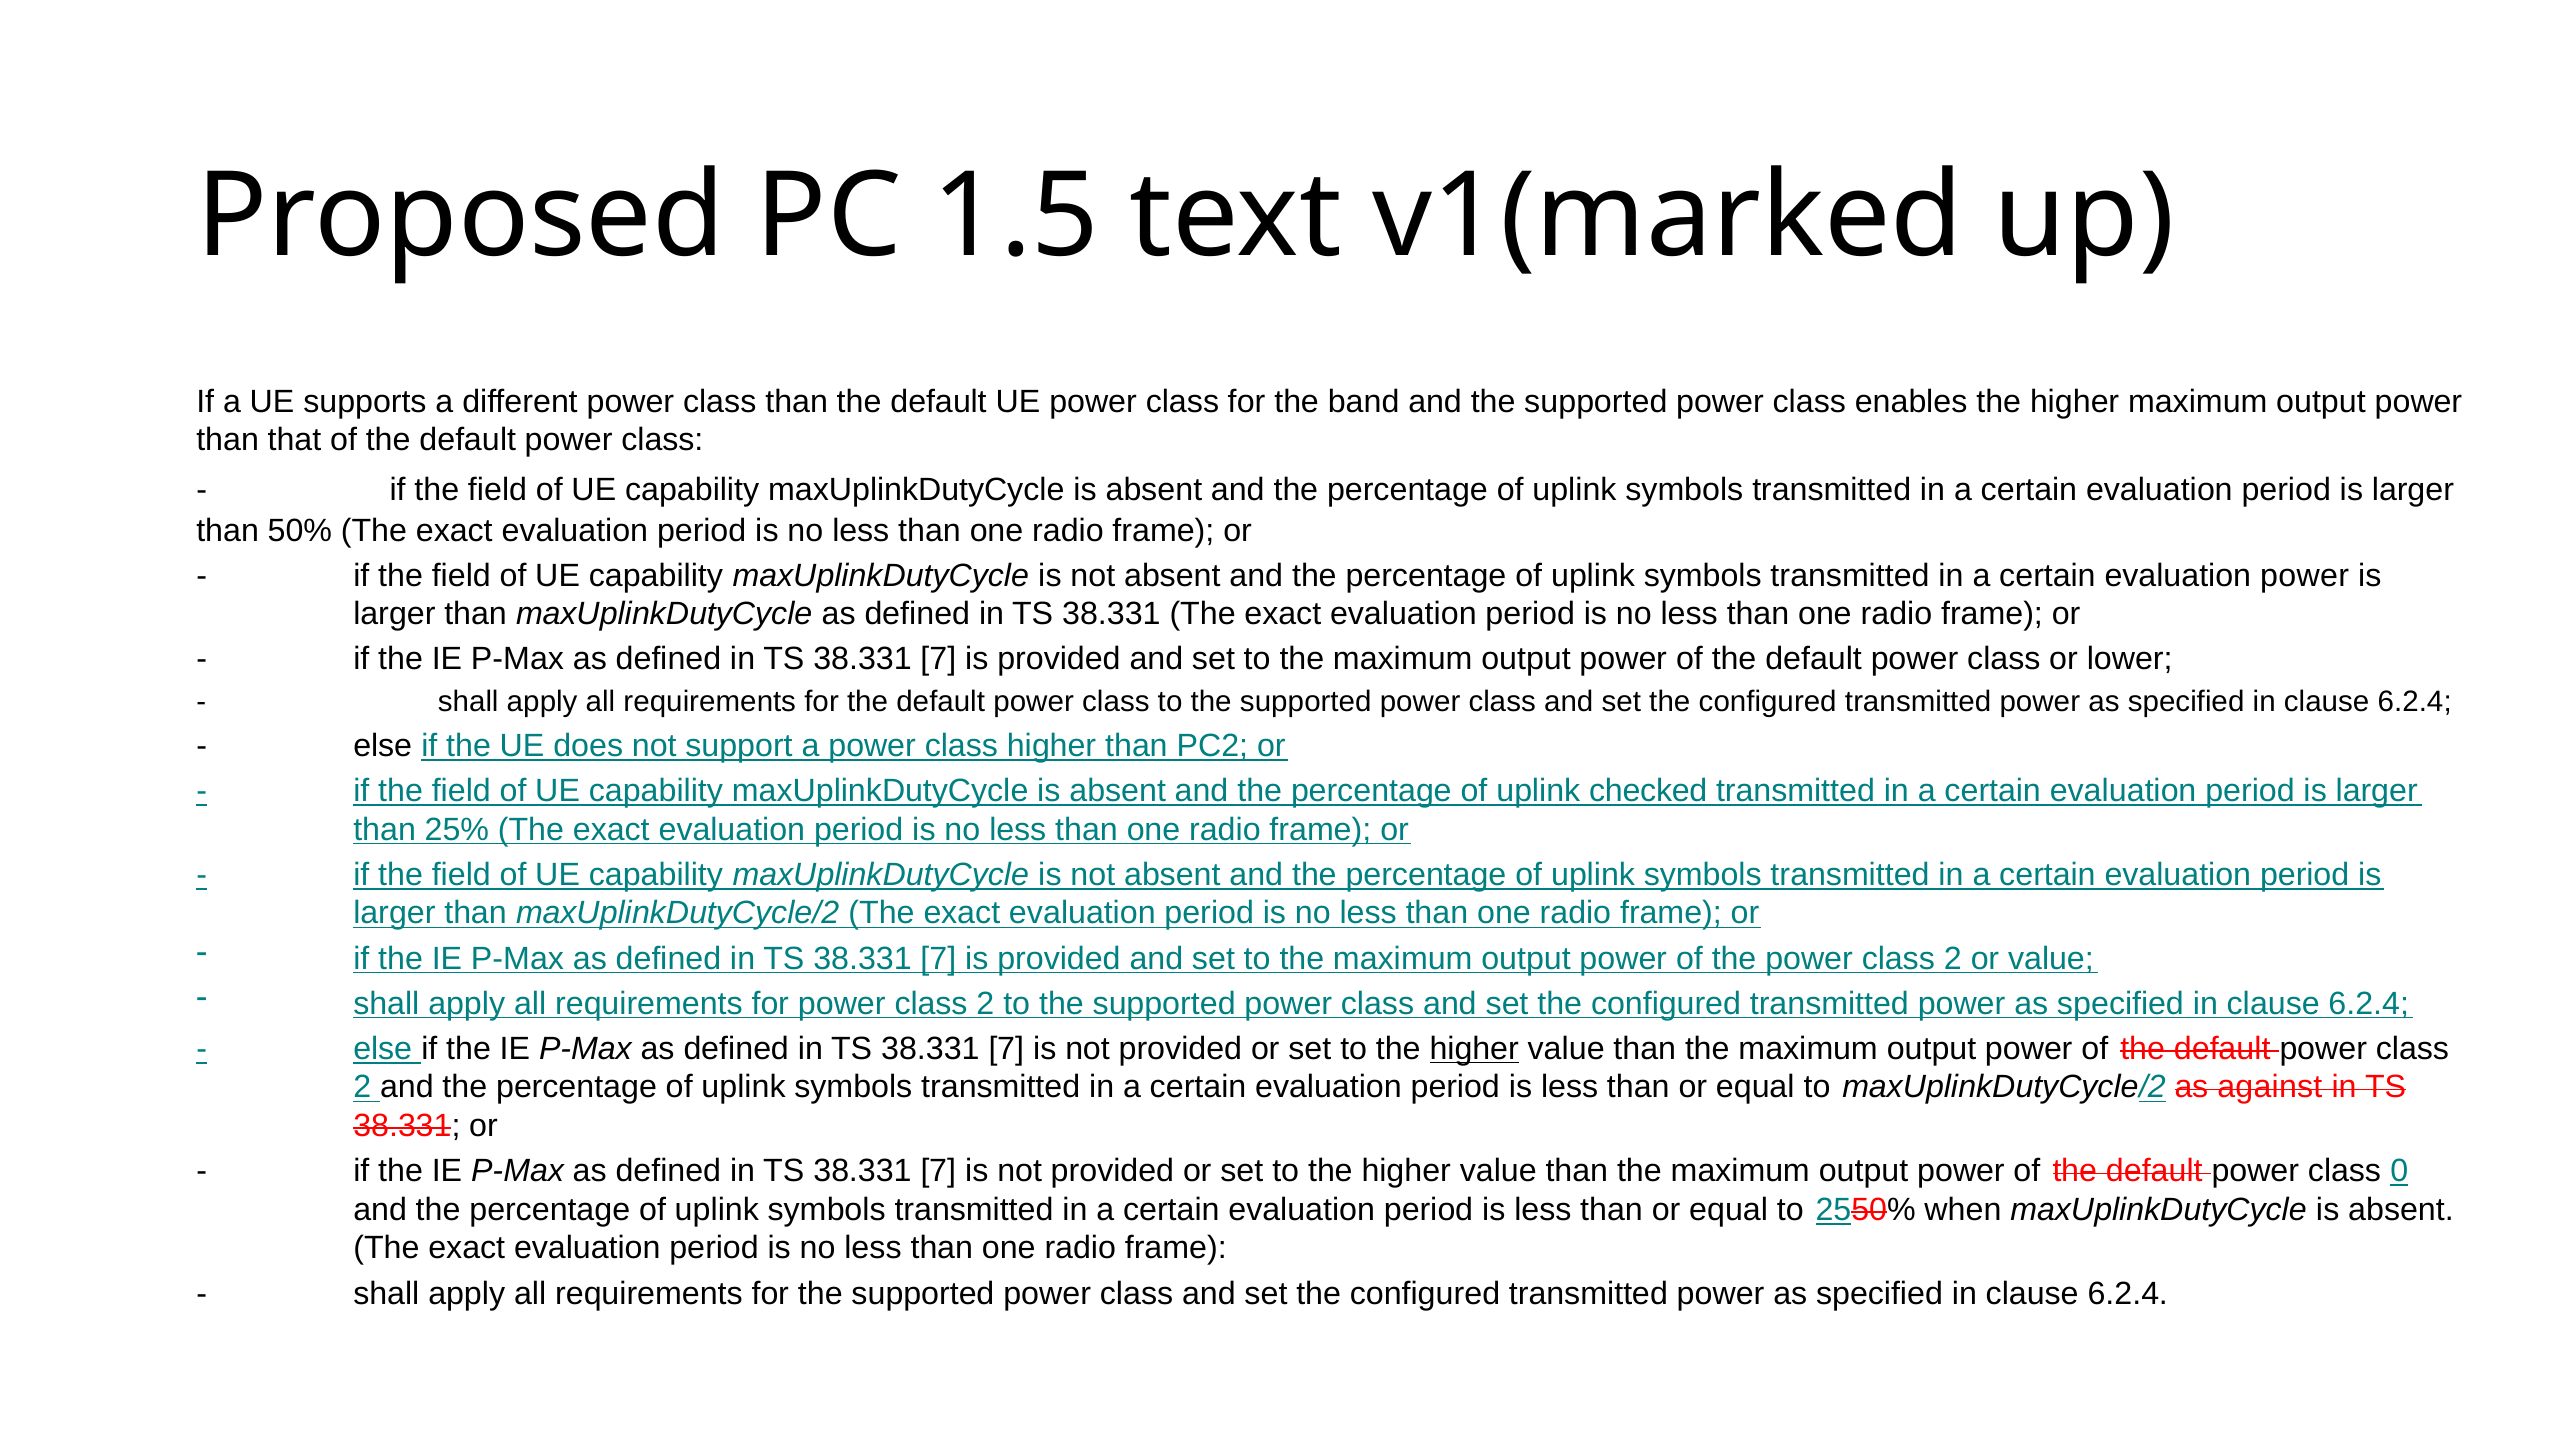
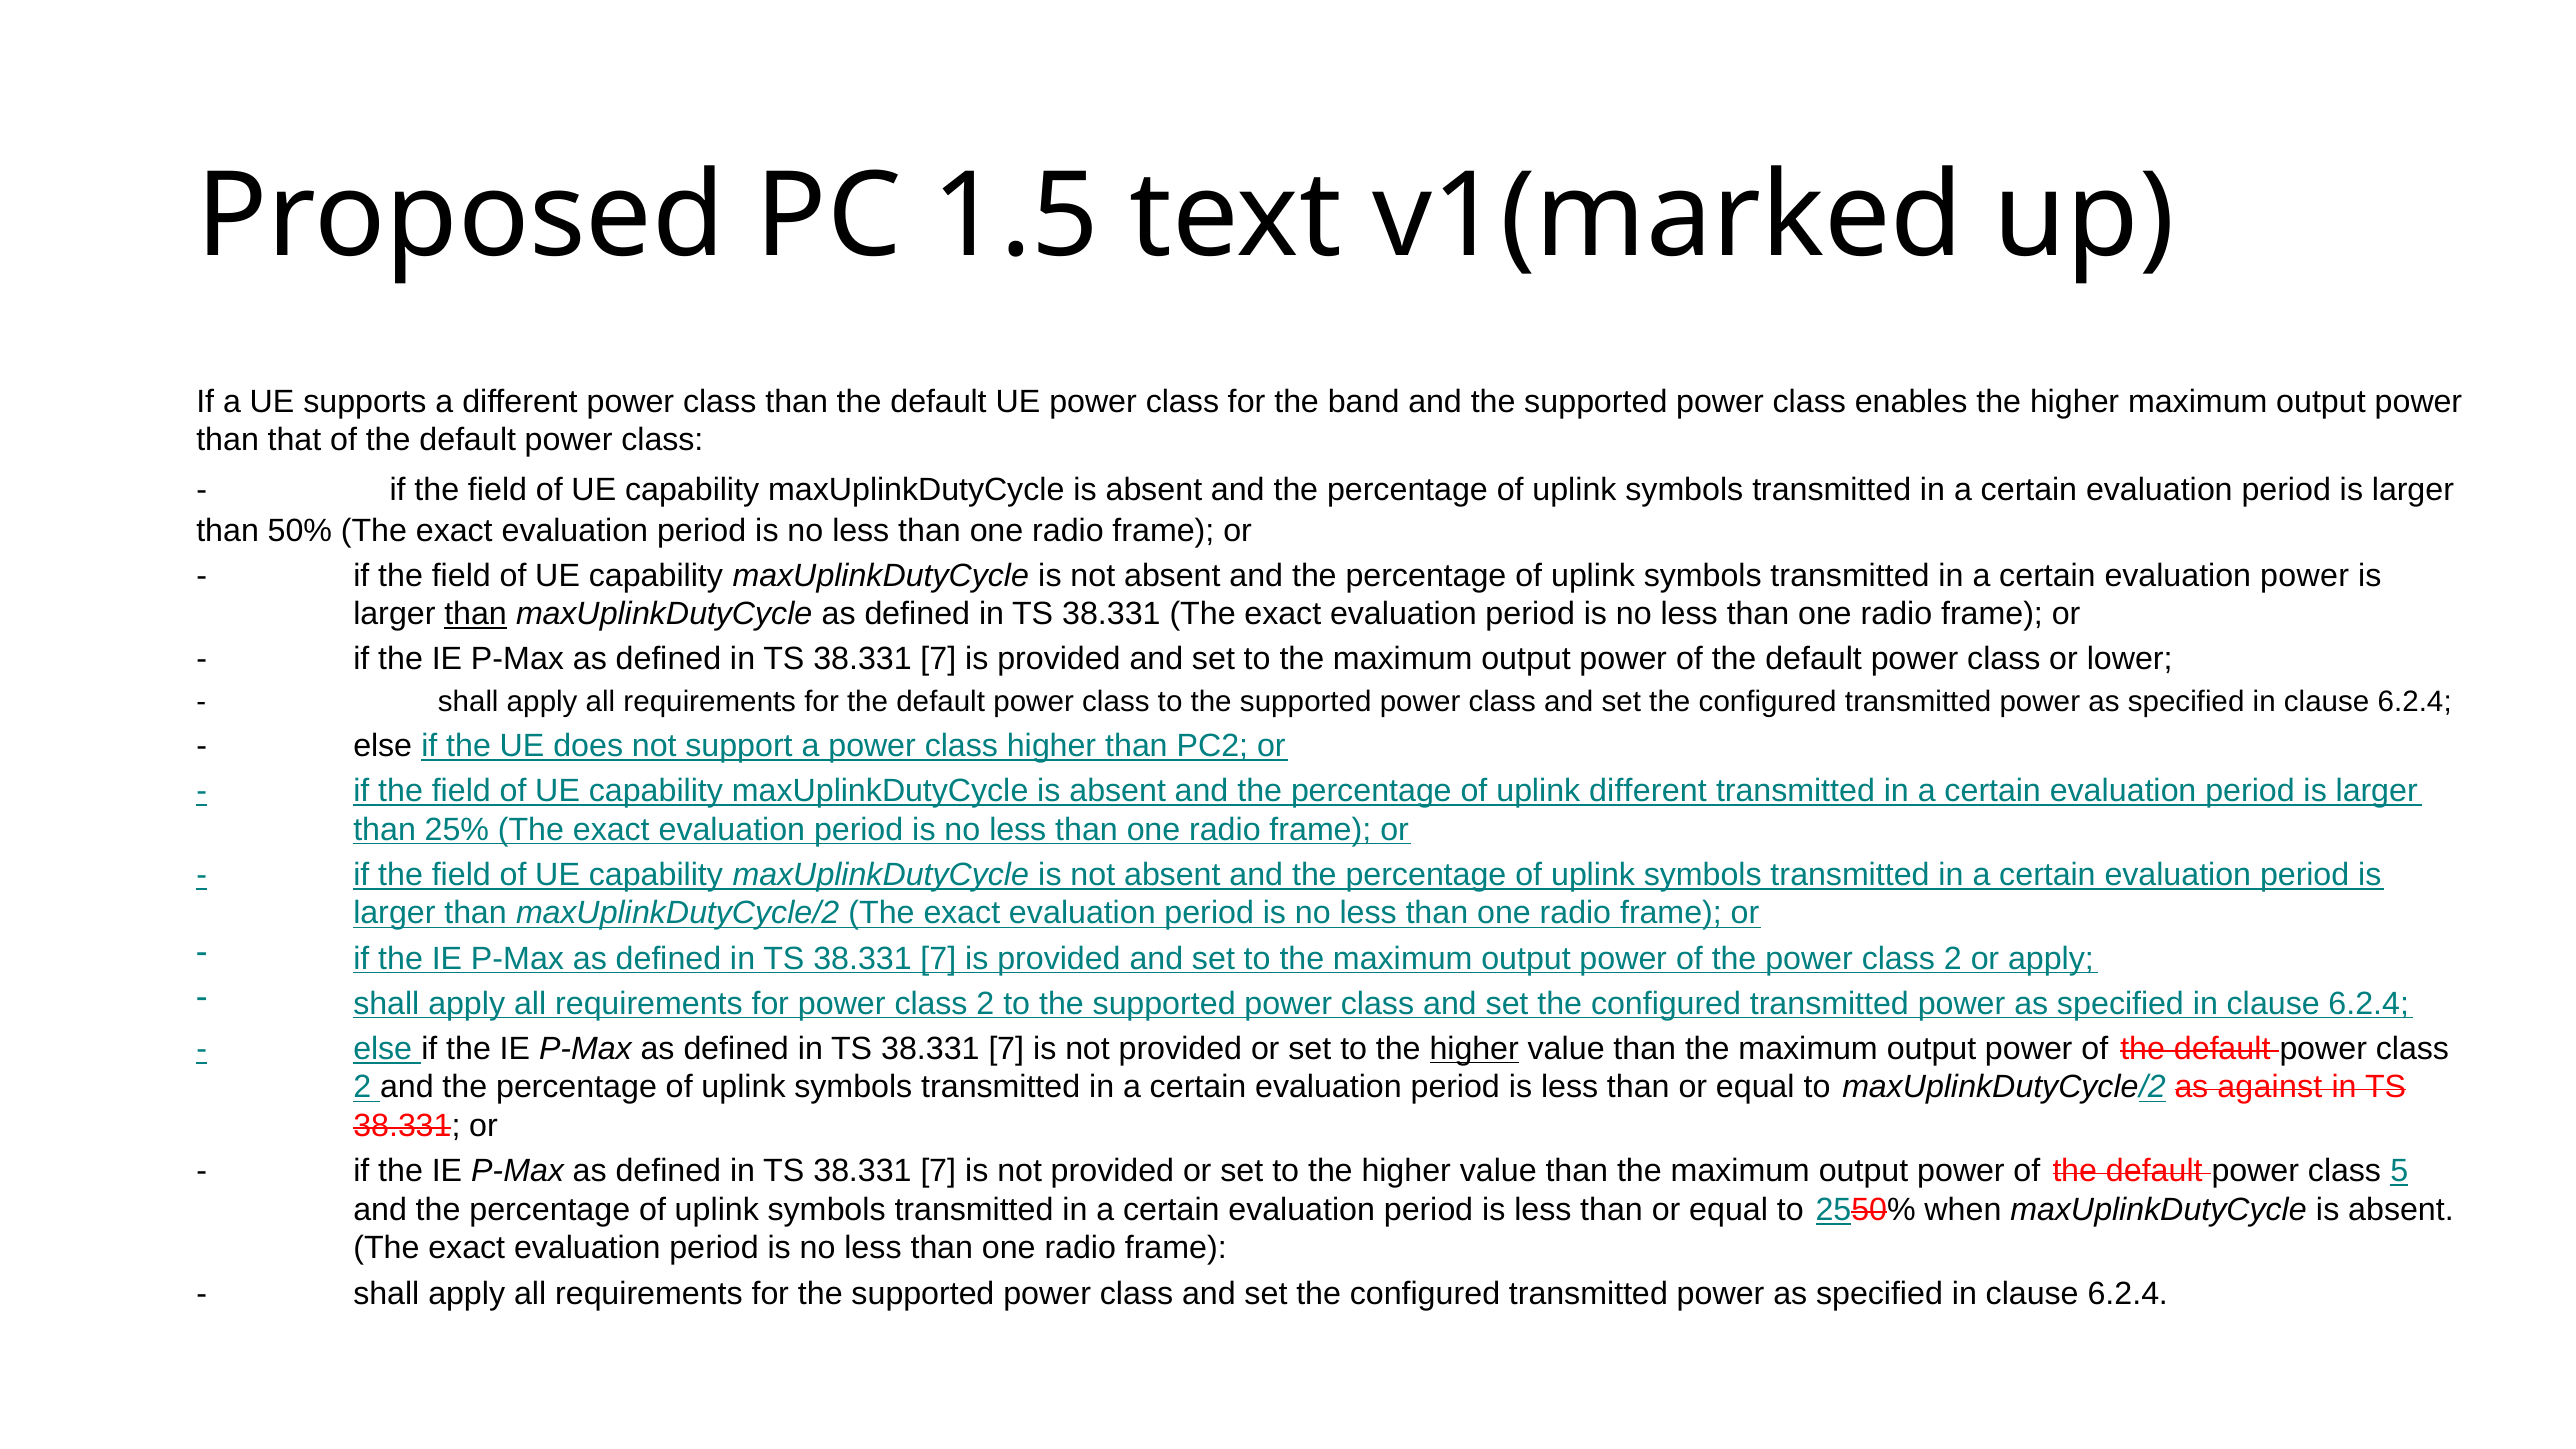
than at (476, 614) underline: none -> present
uplink checked: checked -> different
or value: value -> apply
0: 0 -> 5
